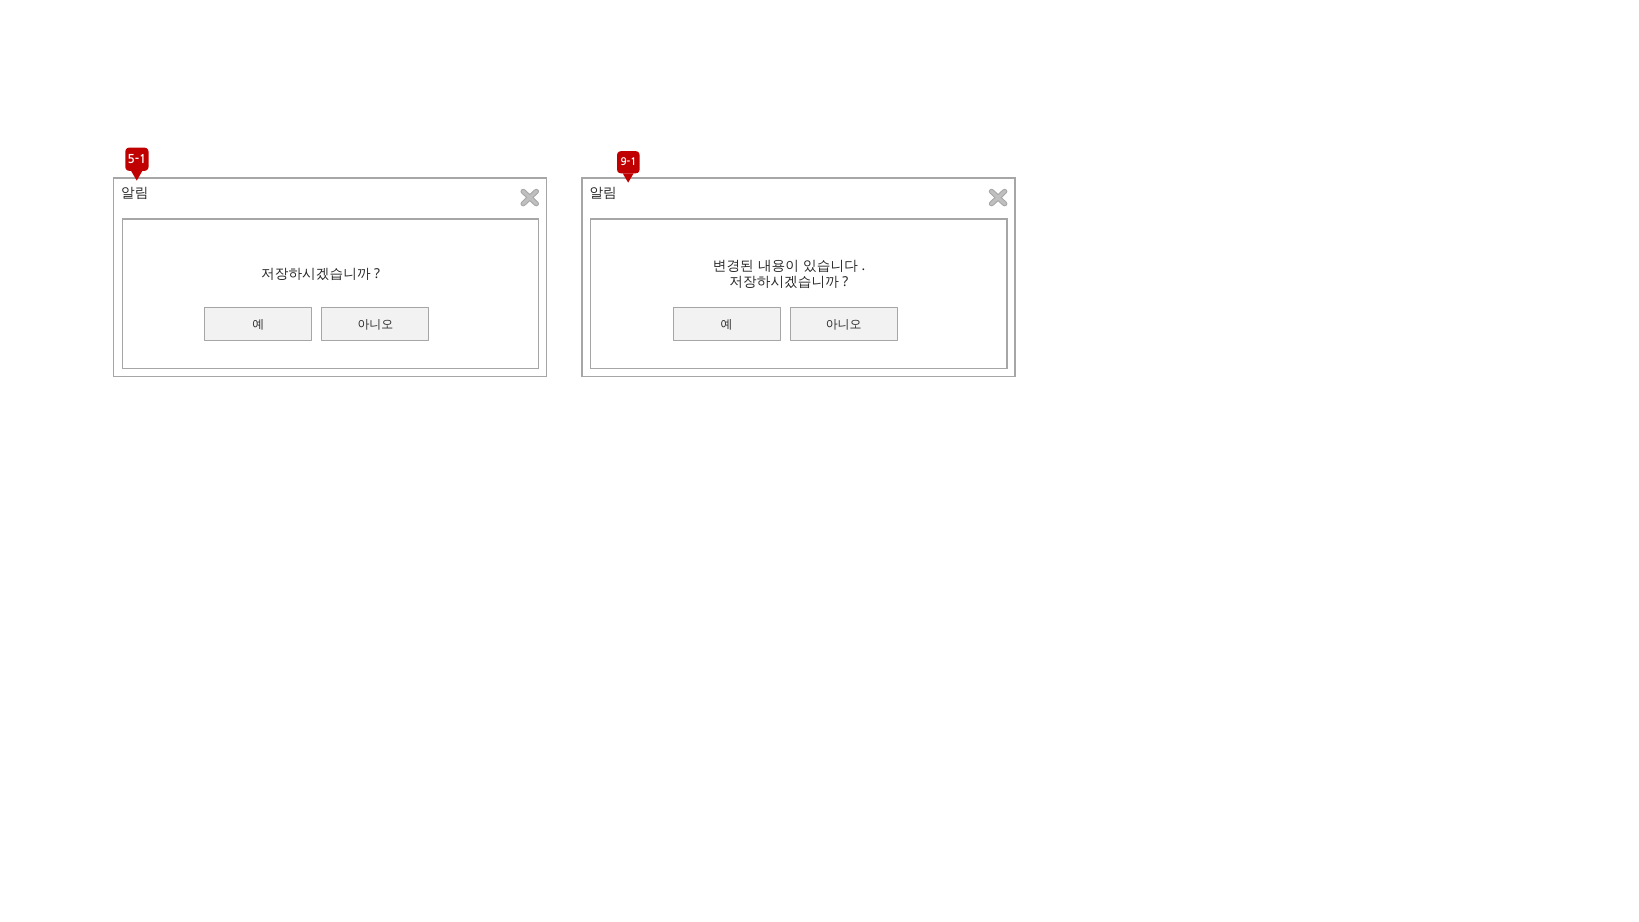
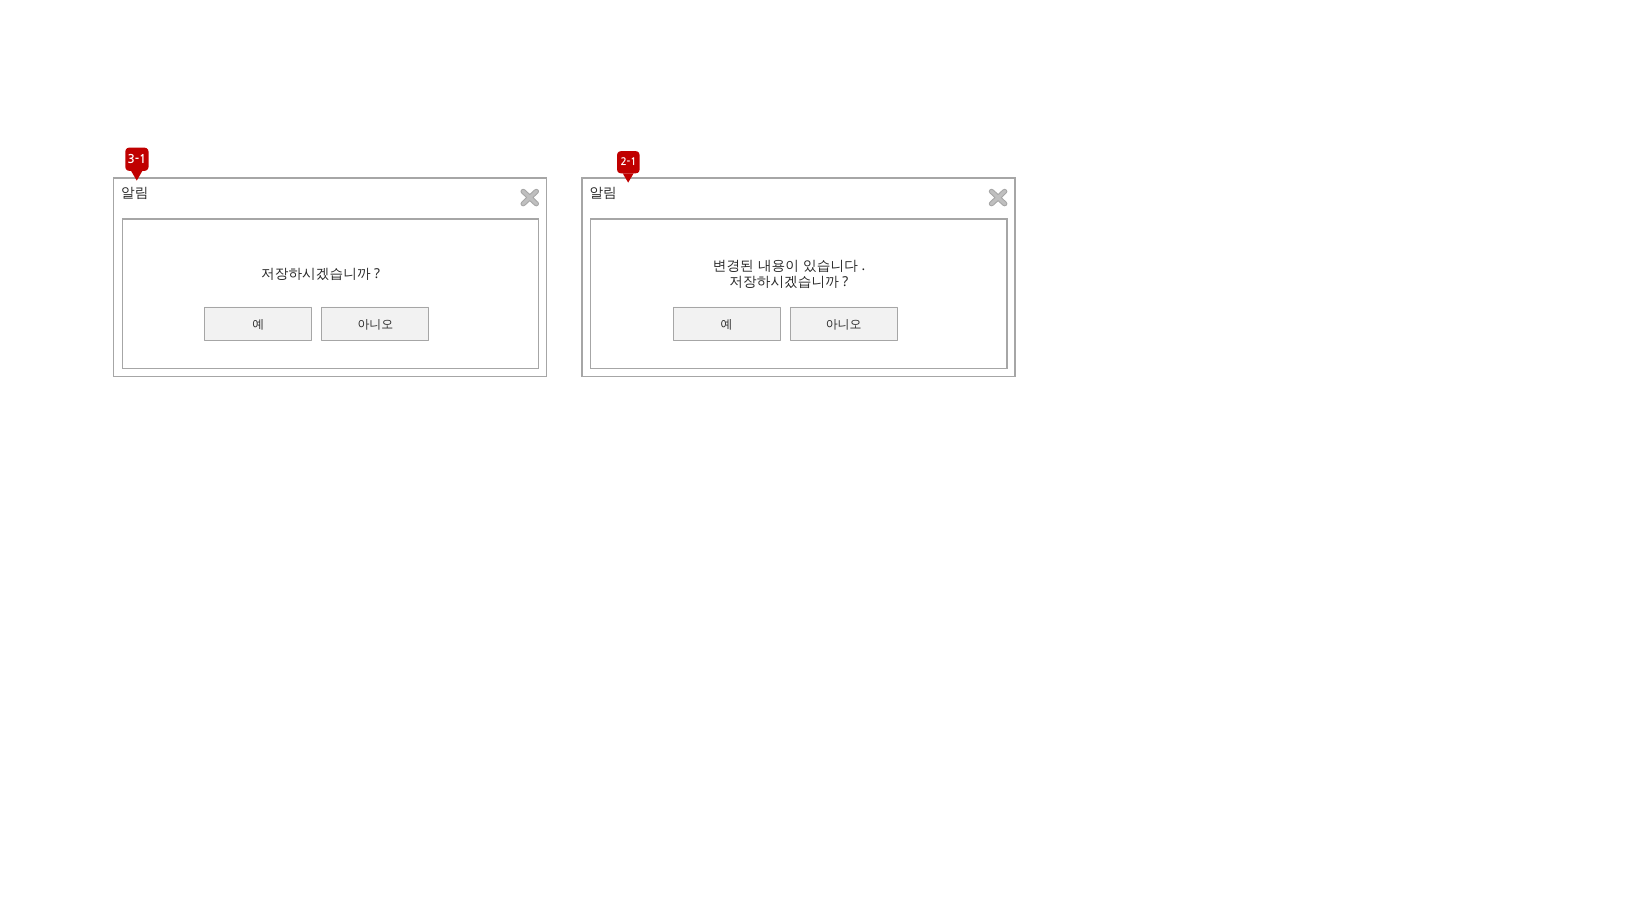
5-1: 5-1 -> 3-1
9-1: 9-1 -> 2-1
